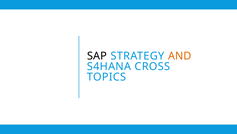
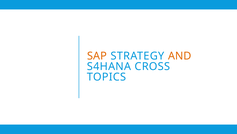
SAP colour: black -> orange
